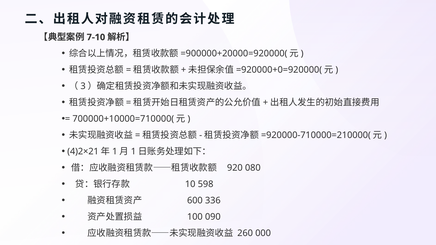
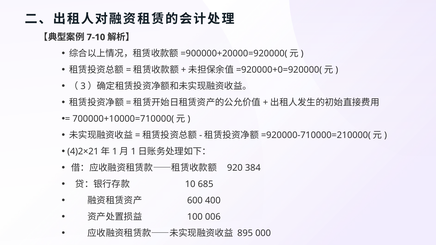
080: 080 -> 384
598: 598 -> 685
336: 336 -> 400
090: 090 -> 006
260: 260 -> 895
